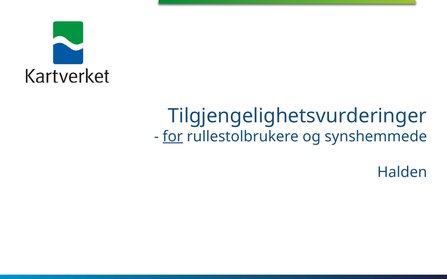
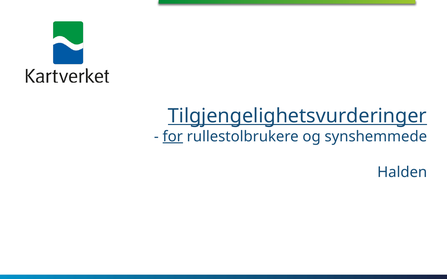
Tilgjengelighetsvurderinger underline: none -> present
